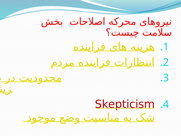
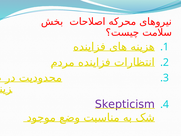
Skepticism colour: red -> purple
